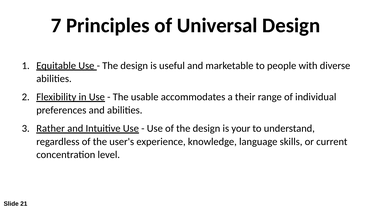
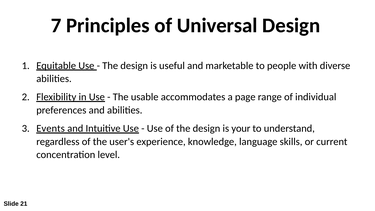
their: their -> page
Rather: Rather -> Events
